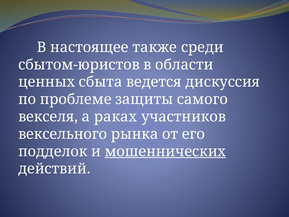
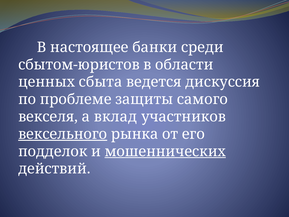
также: также -> банки
раках: раках -> вклад
вексельного underline: none -> present
